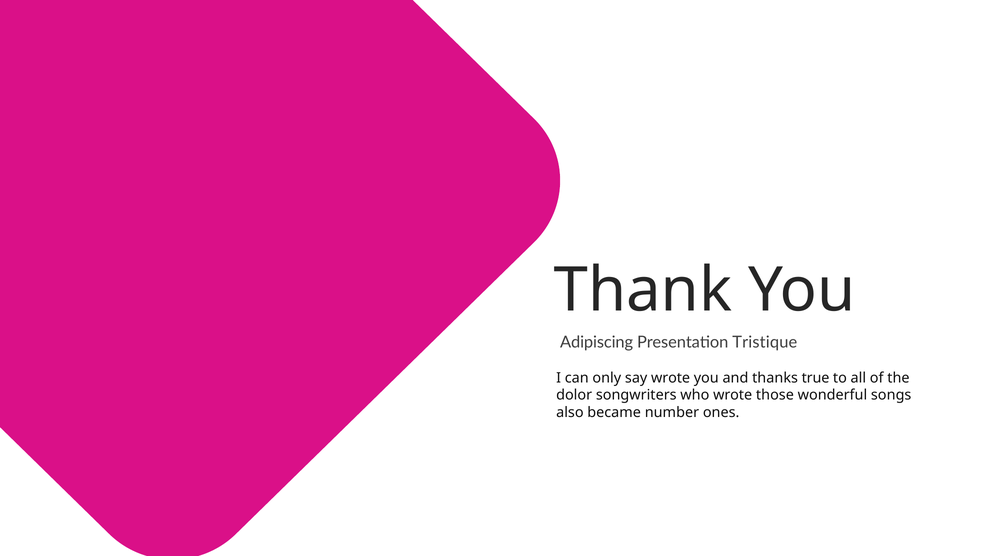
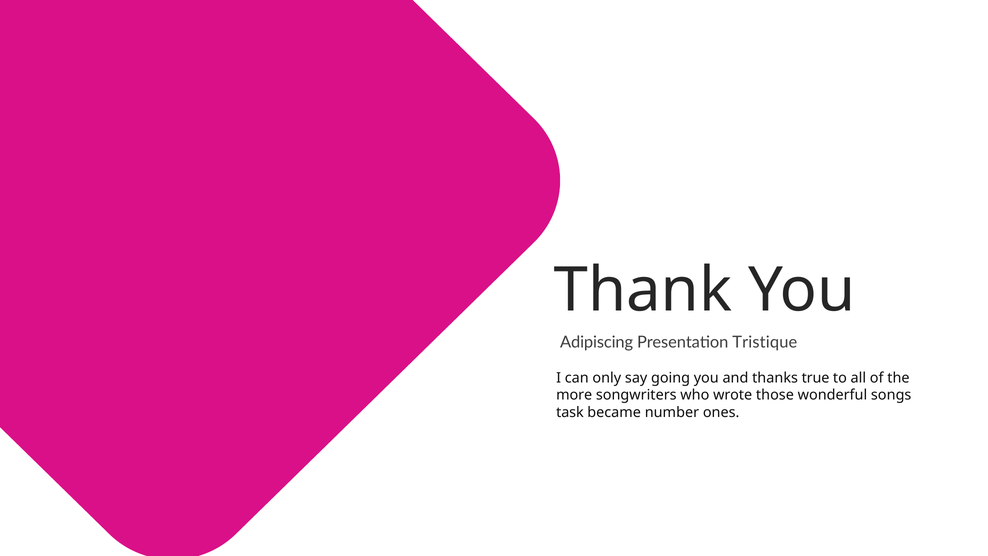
say wrote: wrote -> going
dolor: dolor -> more
also: also -> task
